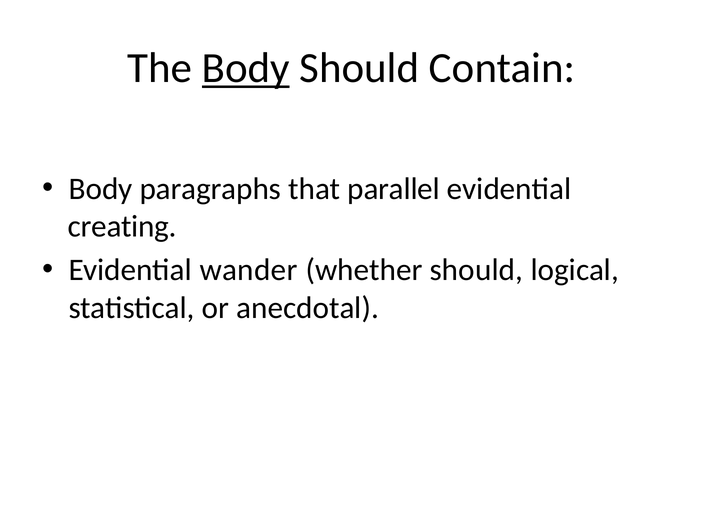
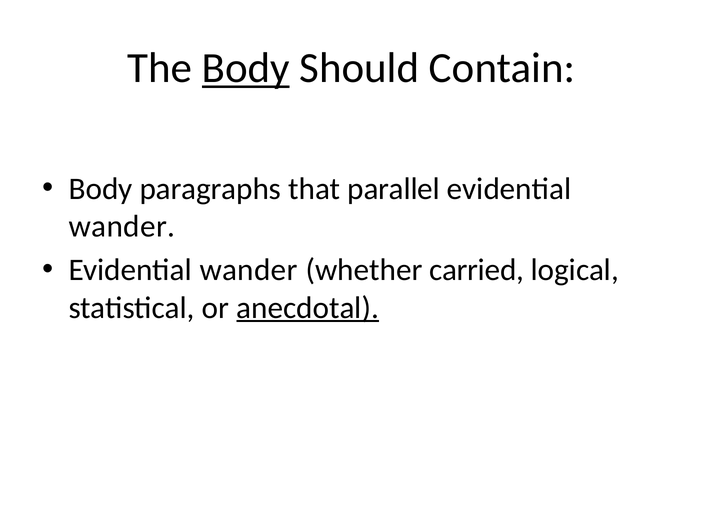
creating at (122, 226): creating -> wander
whether should: should -> carried
anecdotal underline: none -> present
